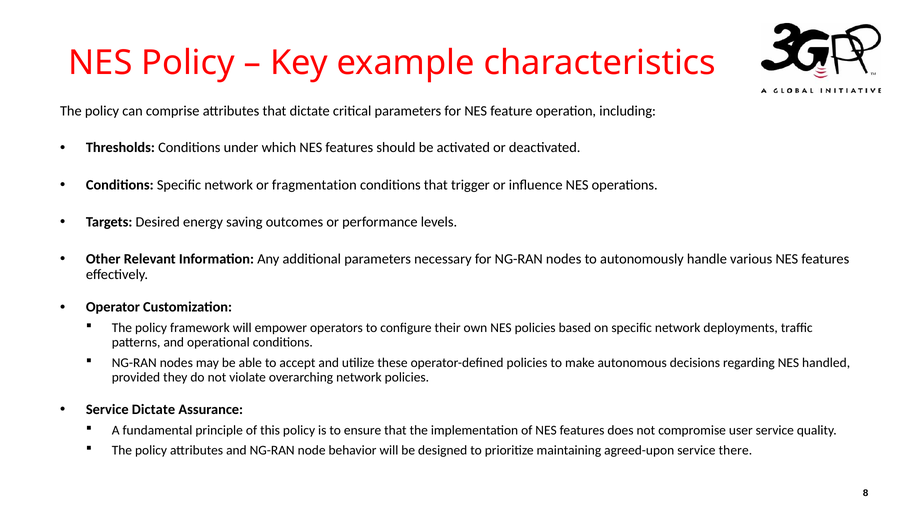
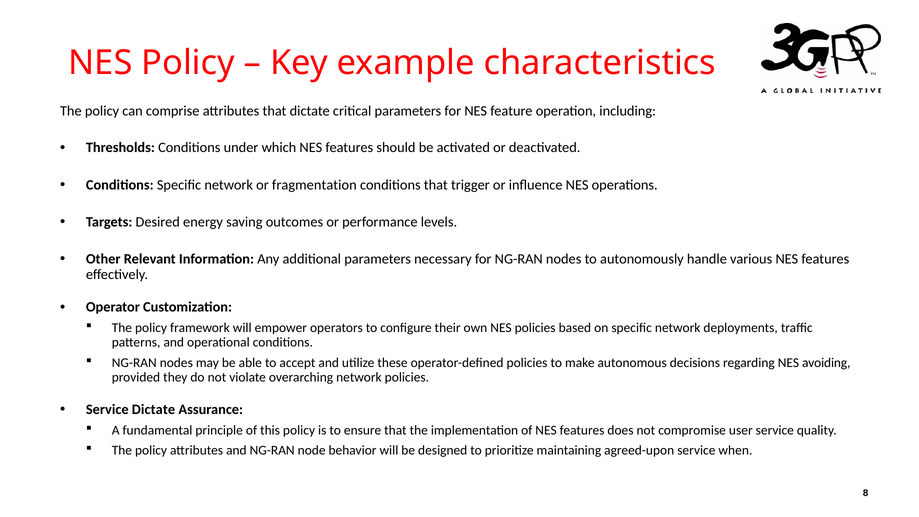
handled: handled -> avoiding
there: there -> when
